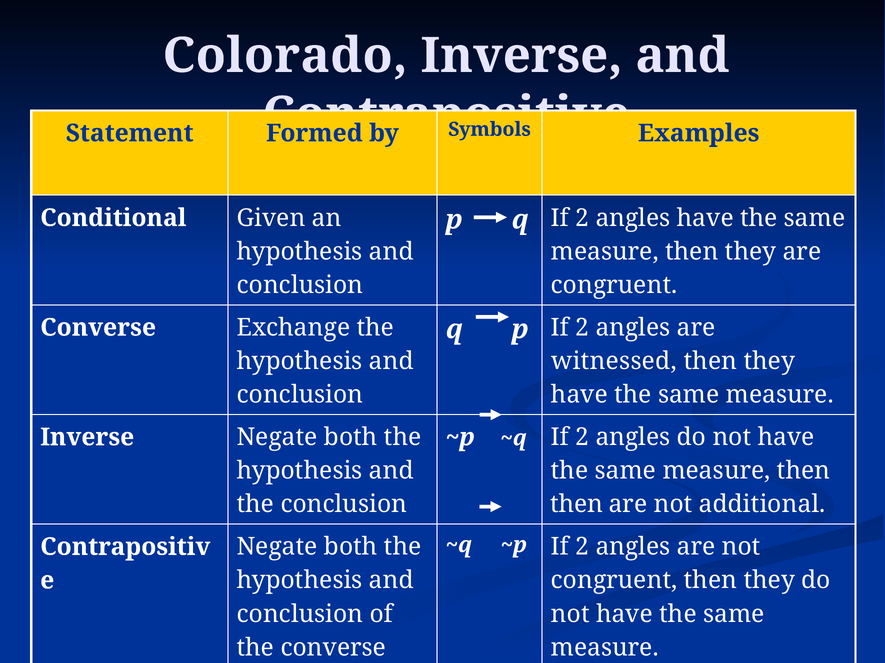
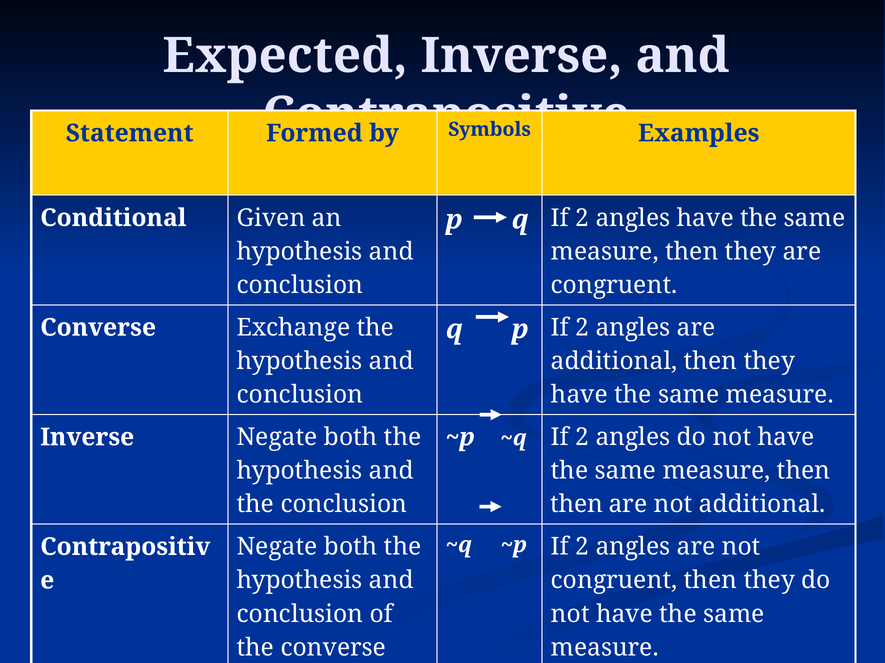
Colorado: Colorado -> Expected
witnessed at (614, 362): witnessed -> additional
